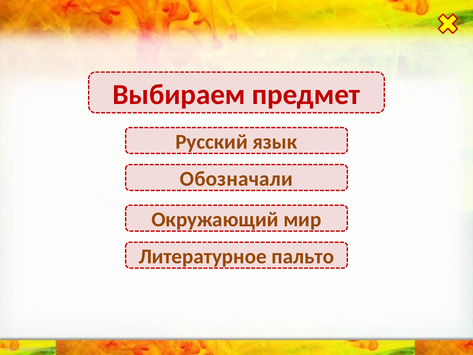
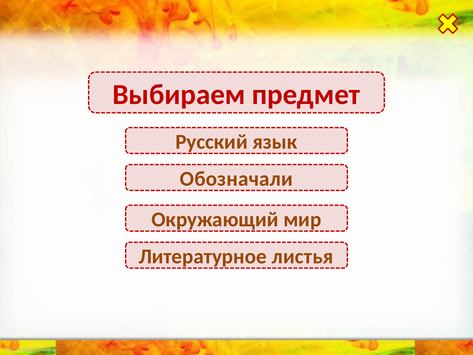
пальто: пальто -> листья
